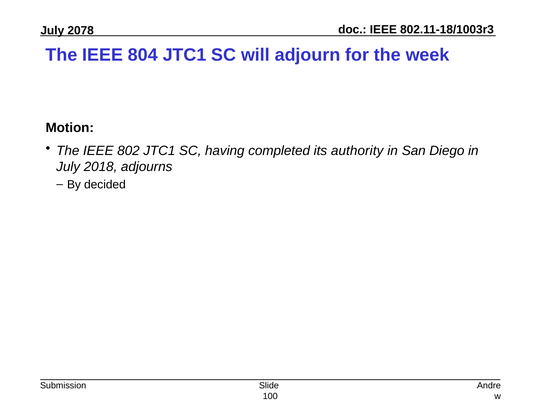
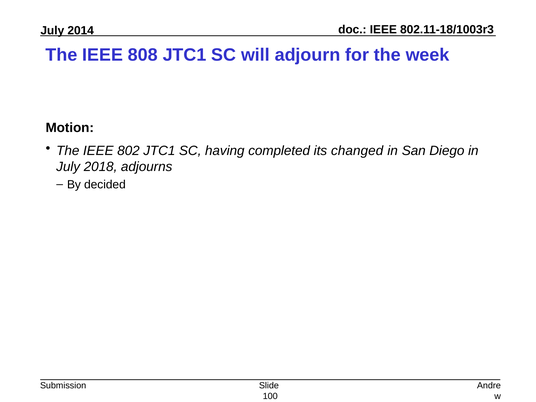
2078: 2078 -> 2014
804: 804 -> 808
authority: authority -> changed
